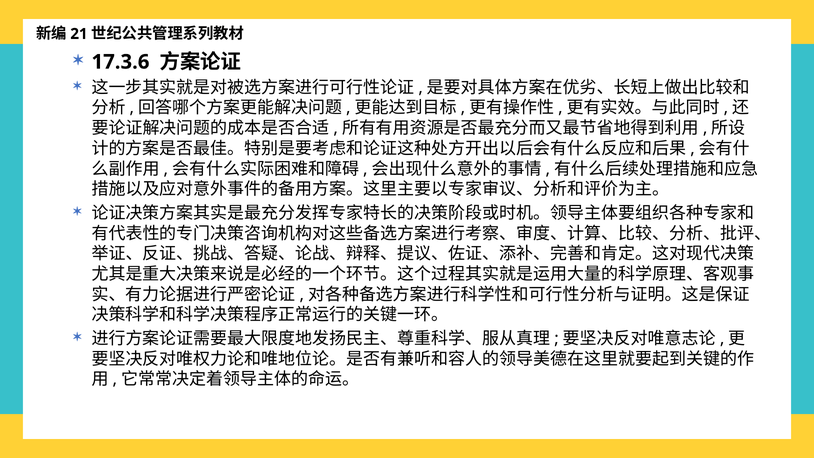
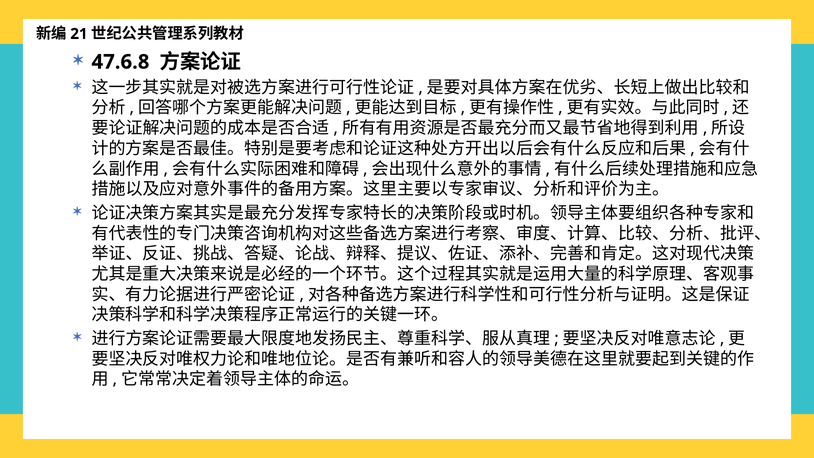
17.3.6: 17.3.6 -> 47.6.8
